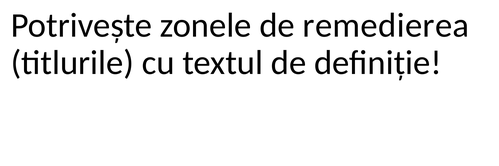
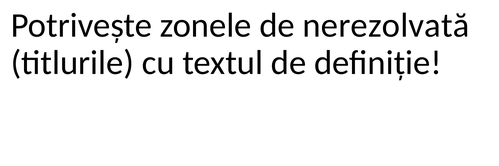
remedierea: remedierea -> nerezolvată
